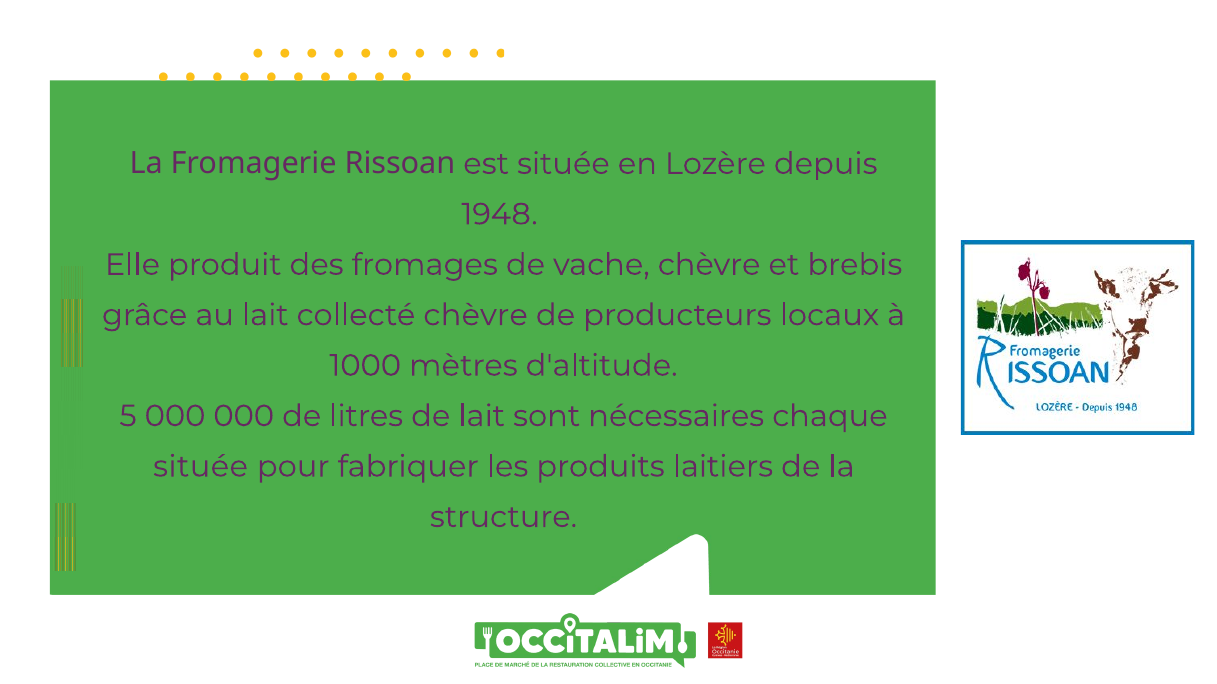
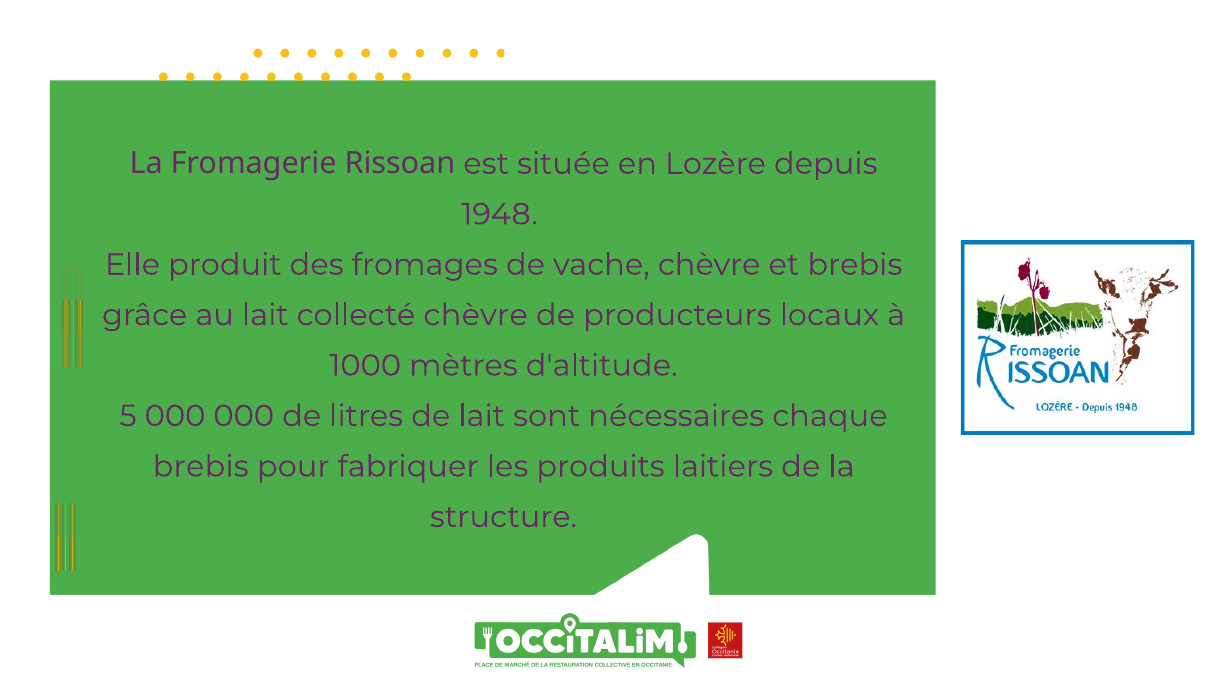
située at (201, 467): située -> brebis
